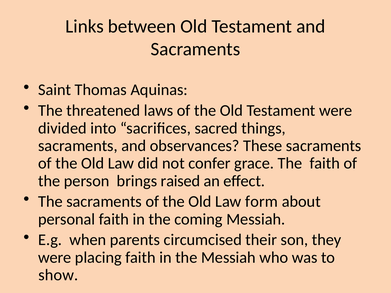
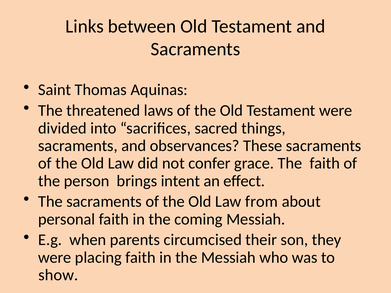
raised: raised -> intent
form: form -> from
